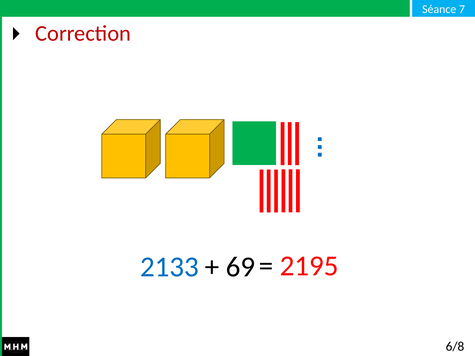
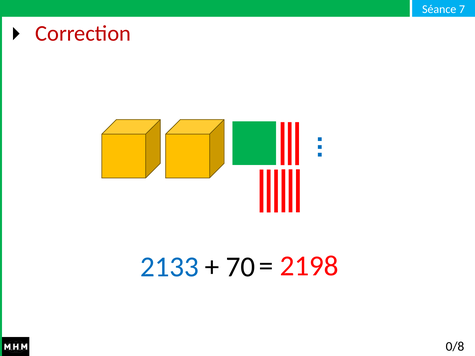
69: 69 -> 70
2195: 2195 -> 2198
6/8: 6/8 -> 0/8
